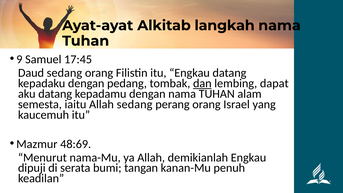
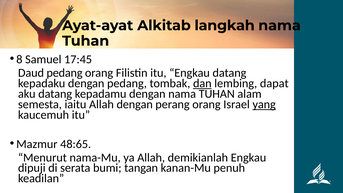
9: 9 -> 8
Daud sedang: sedang -> pedang
Allah sedang: sedang -> dengan
yang underline: none -> present
48:69: 48:69 -> 48:65
